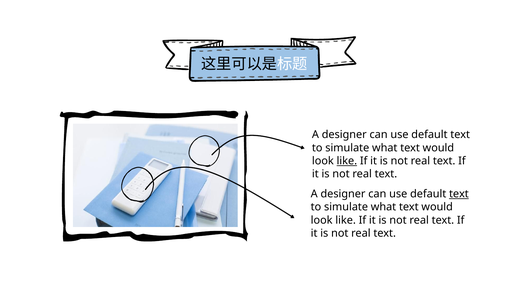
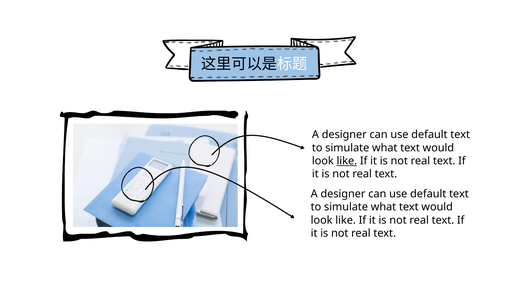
text at (459, 194) underline: present -> none
